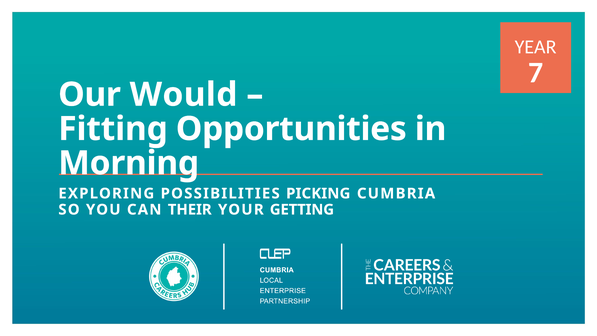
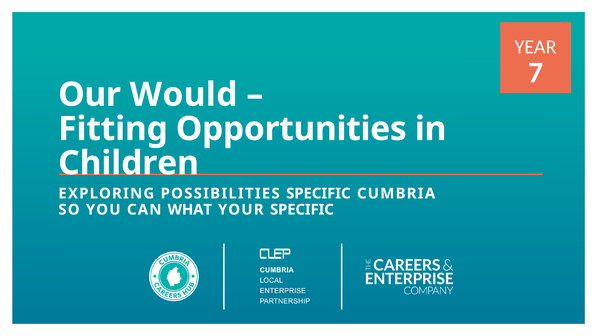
Morning: Morning -> Children
POSSIBILITIES PICKING: PICKING -> SPECIFIC
THEIR: THEIR -> WHAT
YOUR GETTING: GETTING -> SPECIFIC
